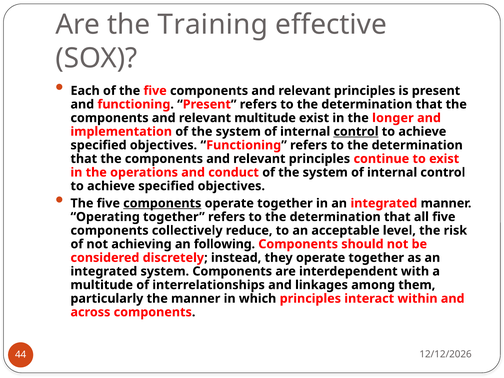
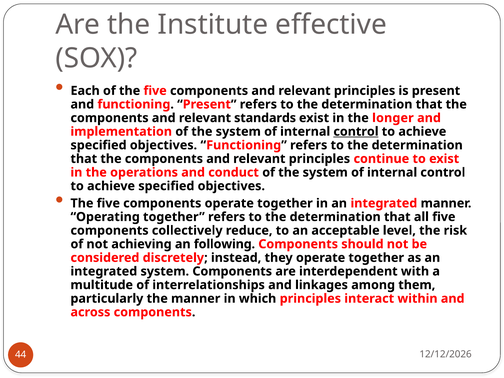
Training: Training -> Institute
relevant multitude: multitude -> standards
components at (162, 203) underline: present -> none
